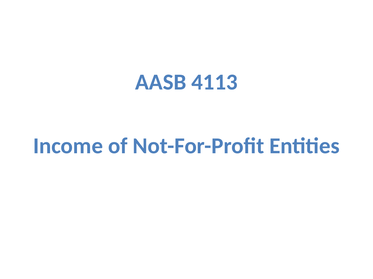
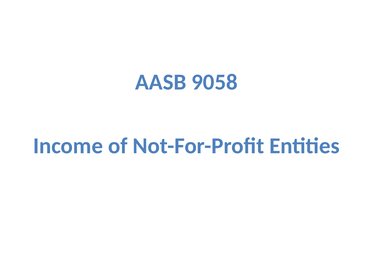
4113: 4113 -> 9058
